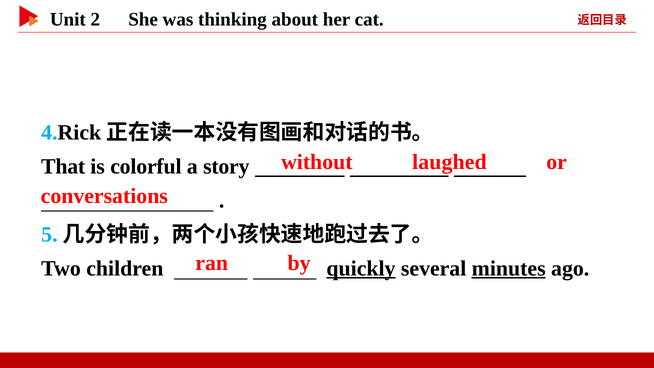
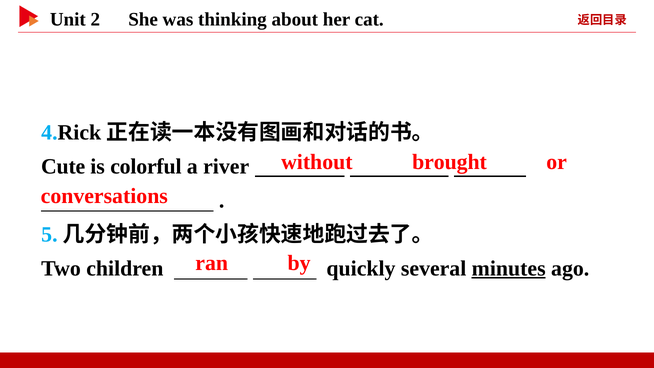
laughed: laughed -> brought
That: That -> Cute
story: story -> river
quickly underline: present -> none
